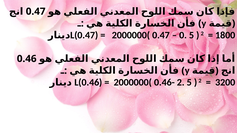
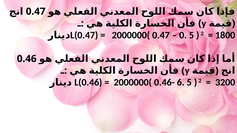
0.46- 2: 2 -> 6
